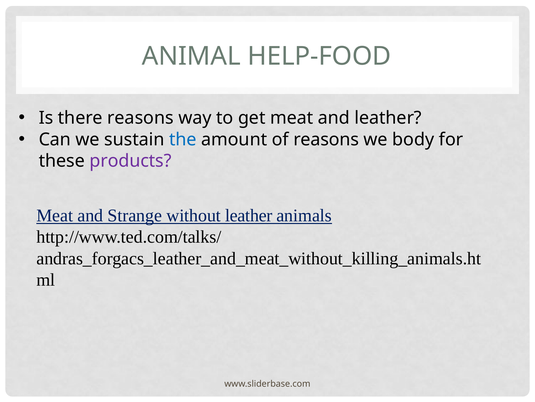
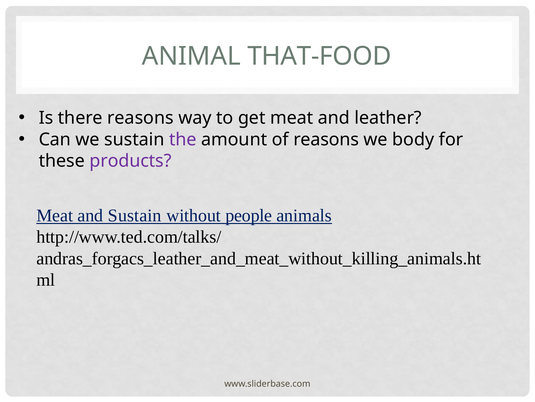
HELP-FOOD: HELP-FOOD -> THAT-FOOD
the colour: blue -> purple
and Strange: Strange -> Sustain
without leather: leather -> people
